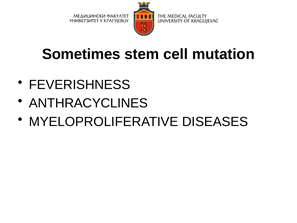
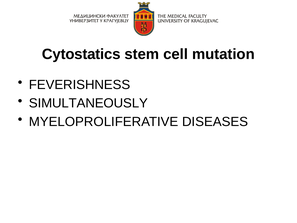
Sometimes: Sometimes -> Cytostatics
ANTHRACYCLINES: ANTHRACYCLINES -> SIMULTANEOUSLY
